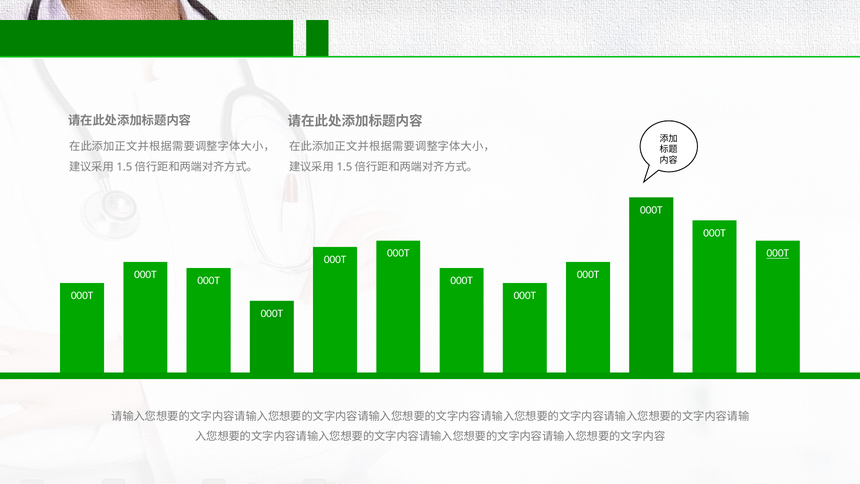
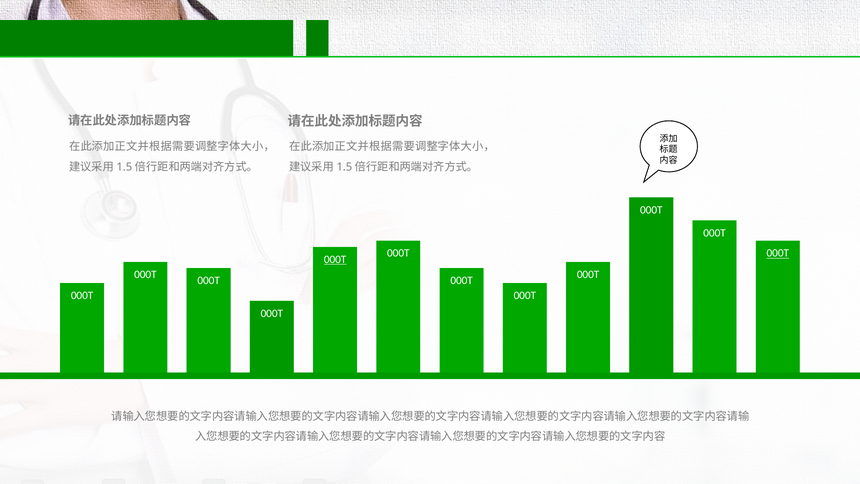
000T at (335, 259) underline: none -> present
